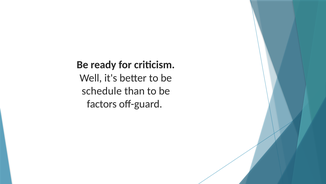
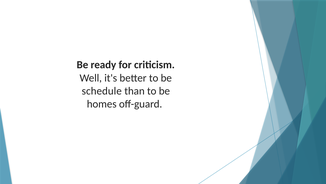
factors: factors -> homes
